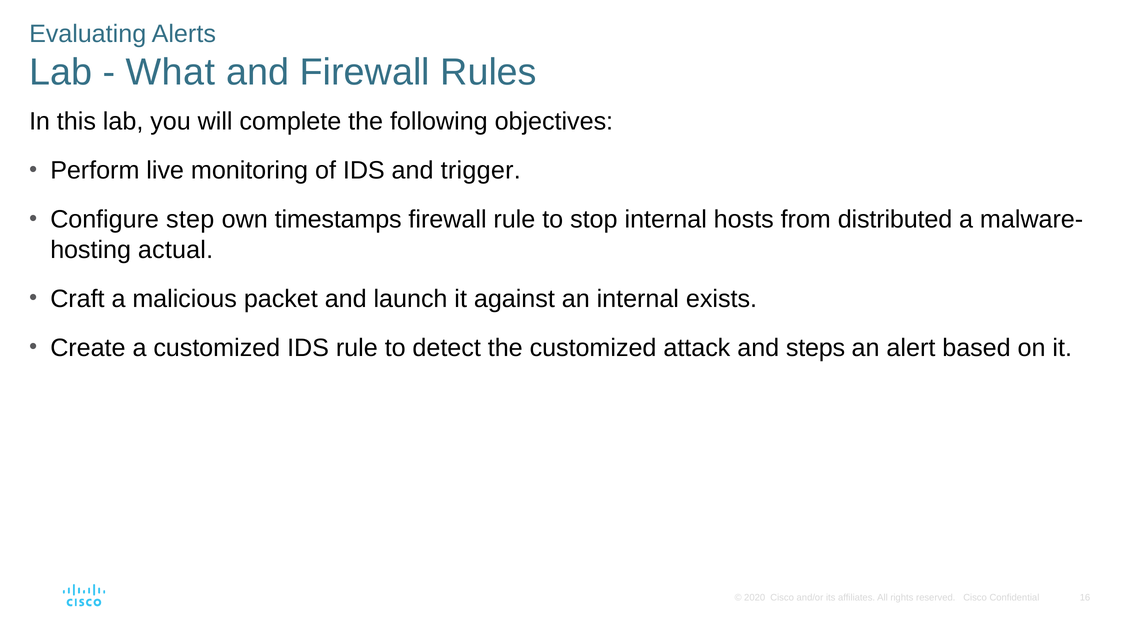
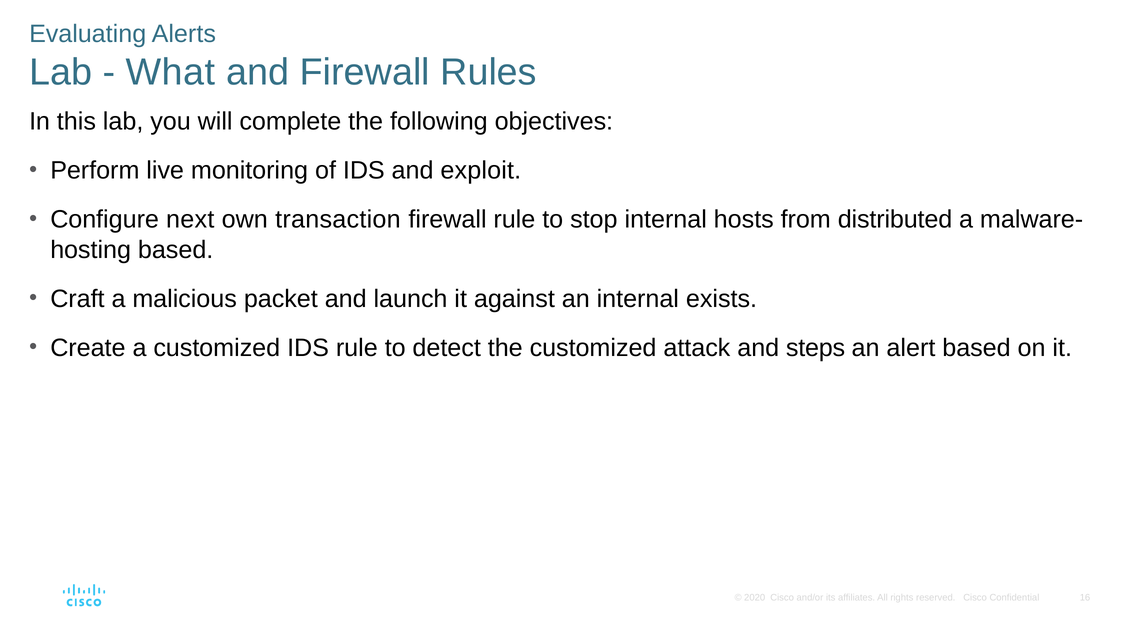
trigger: trigger -> exploit
step: step -> next
timestamps: timestamps -> transaction
actual at (176, 250): actual -> based
